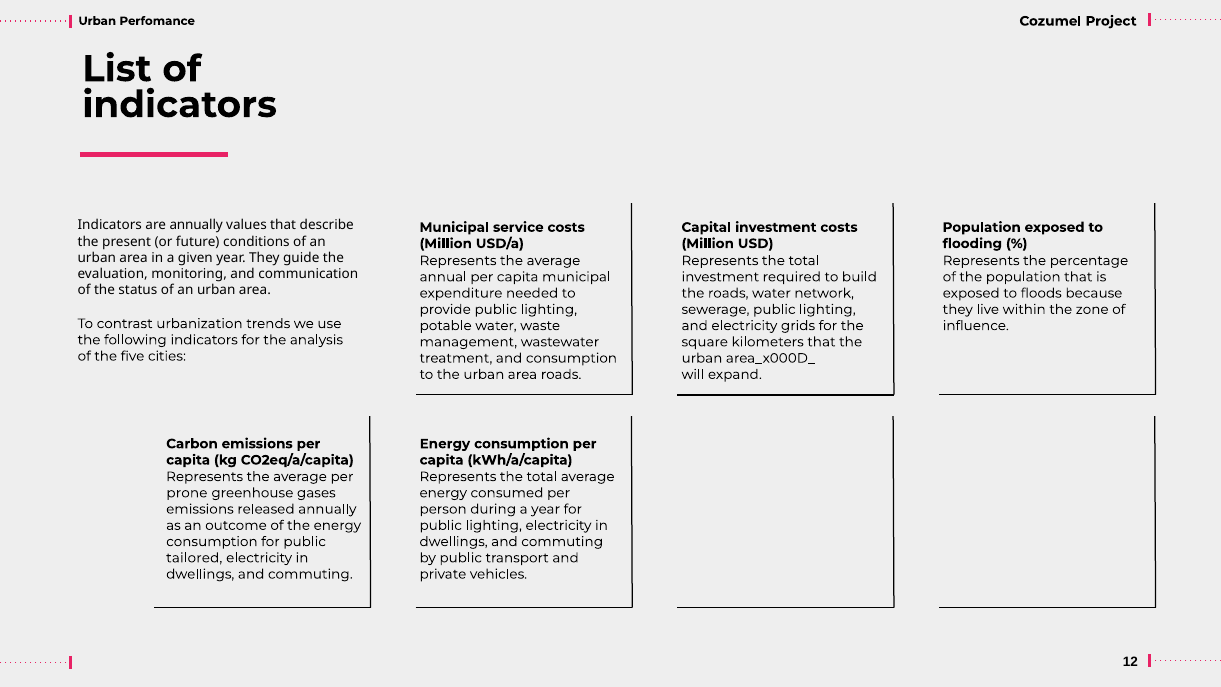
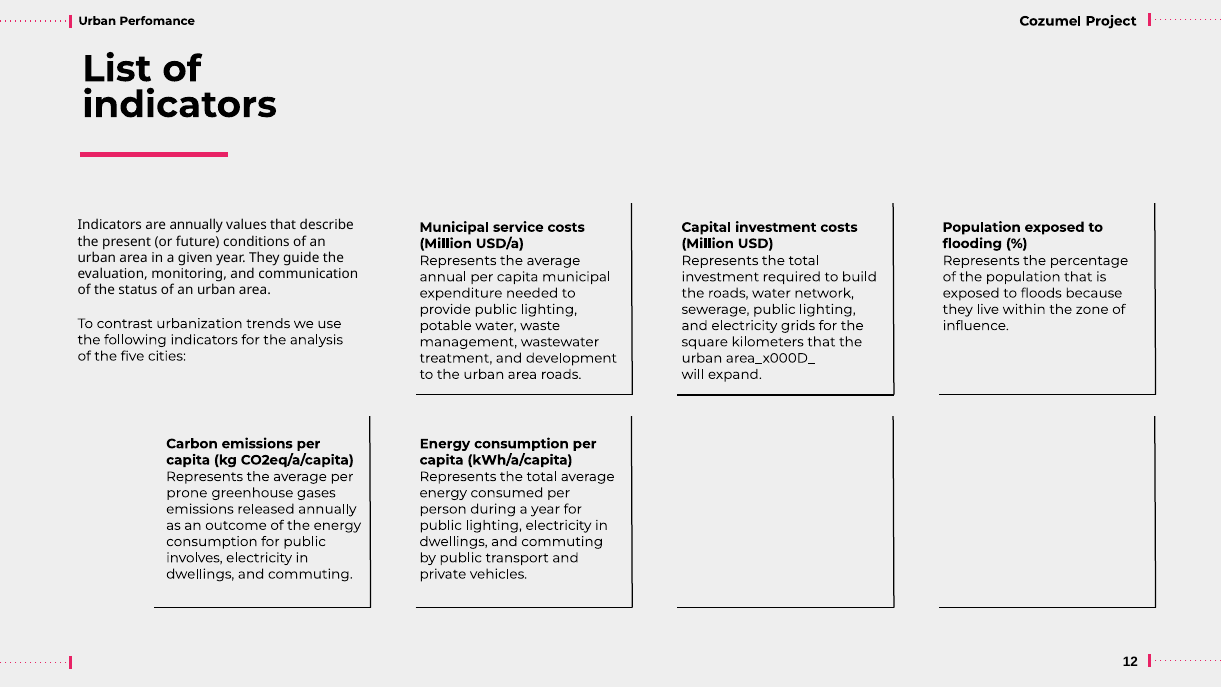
and consumption: consumption -> development
tailored: tailored -> involves
